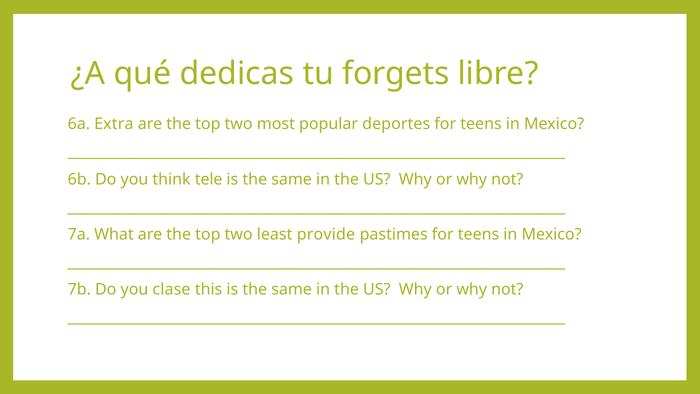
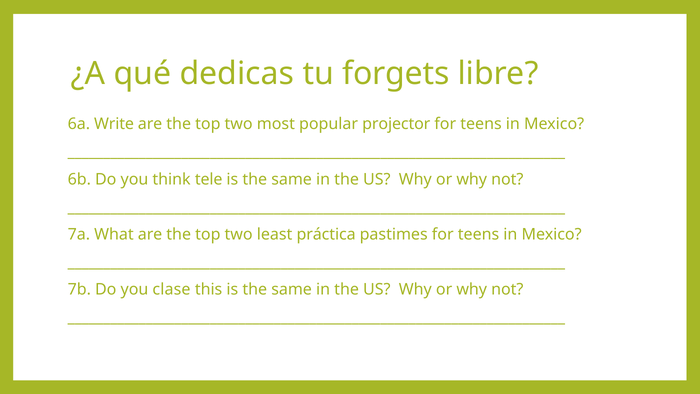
Extra: Extra -> Write
deportes: deportes -> projector
provide: provide -> práctica
